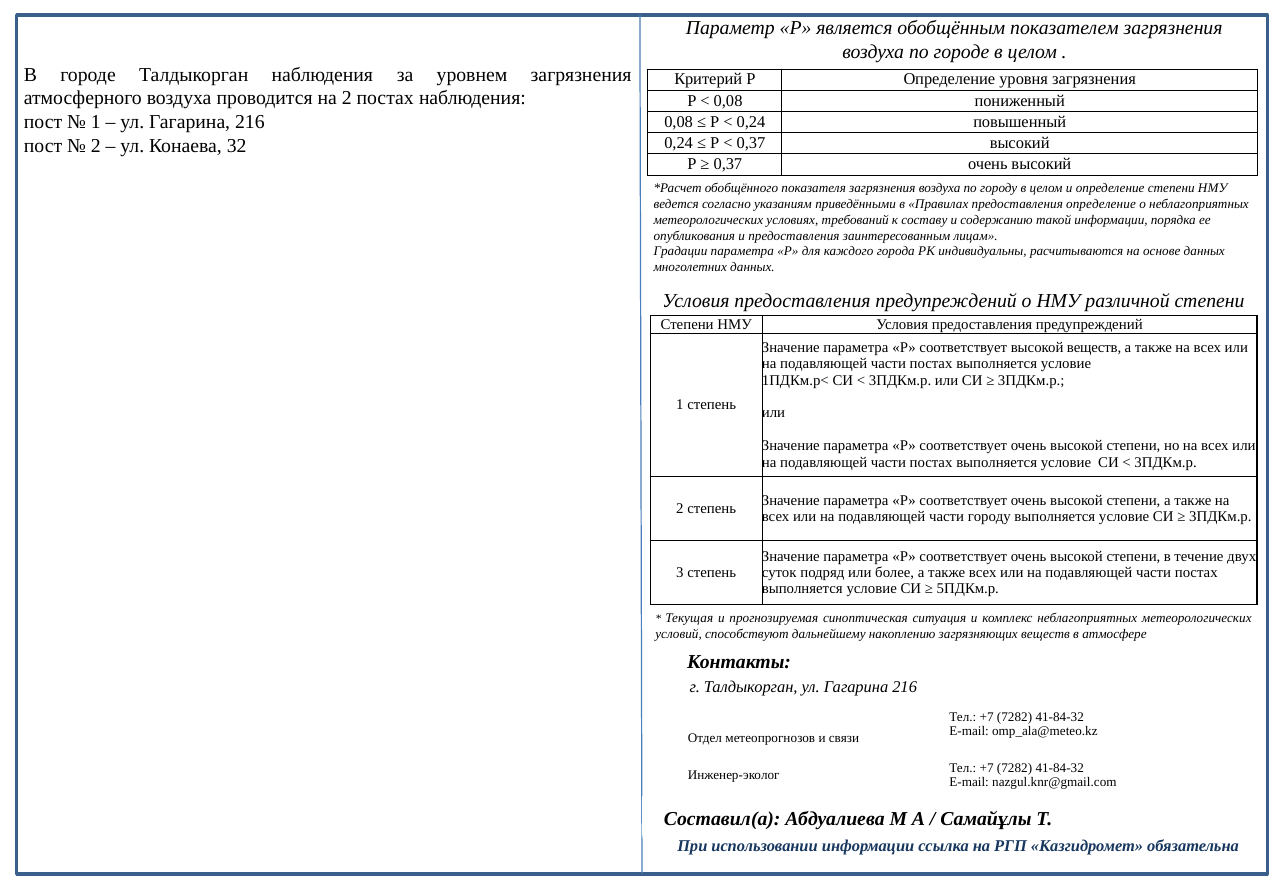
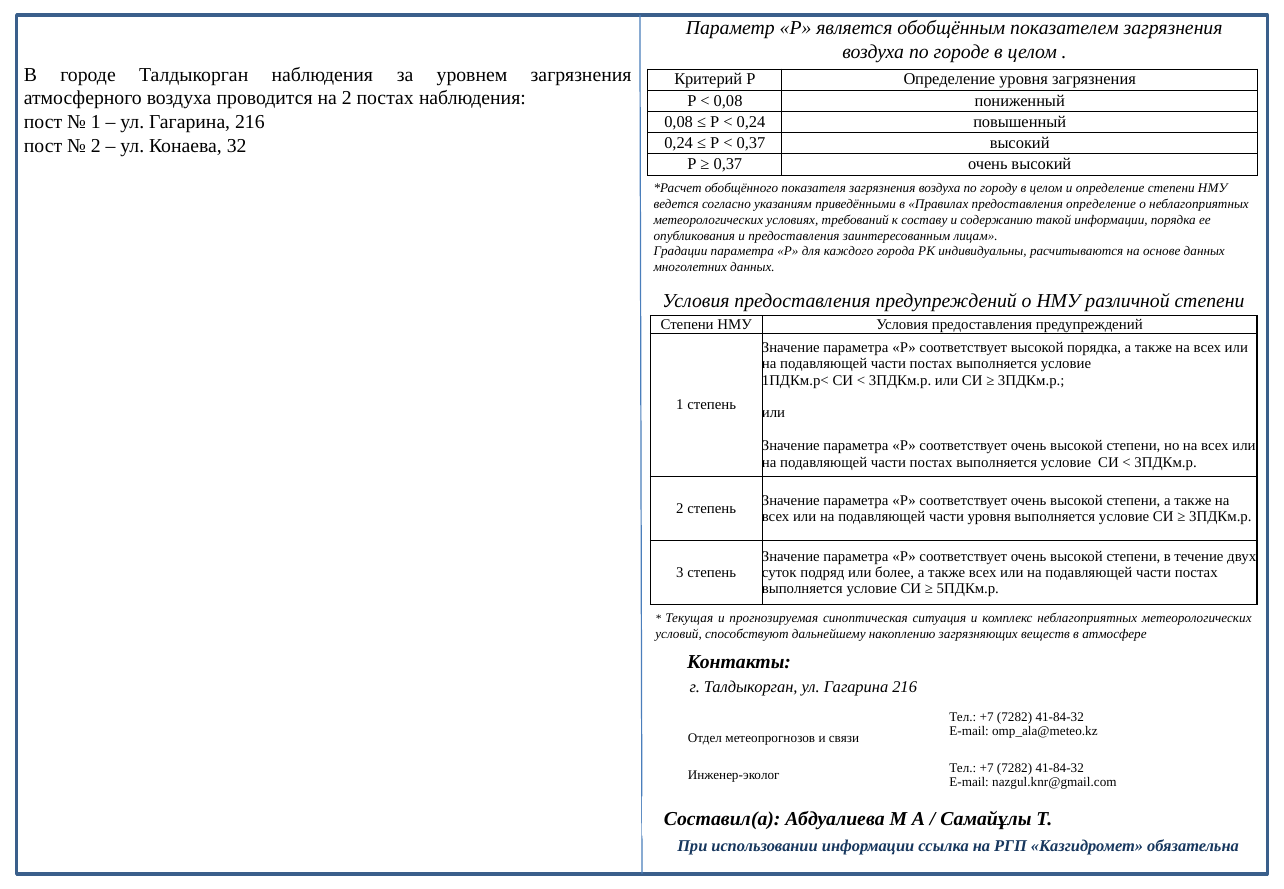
высокой веществ: веществ -> порядка
части городу: городу -> уровня
